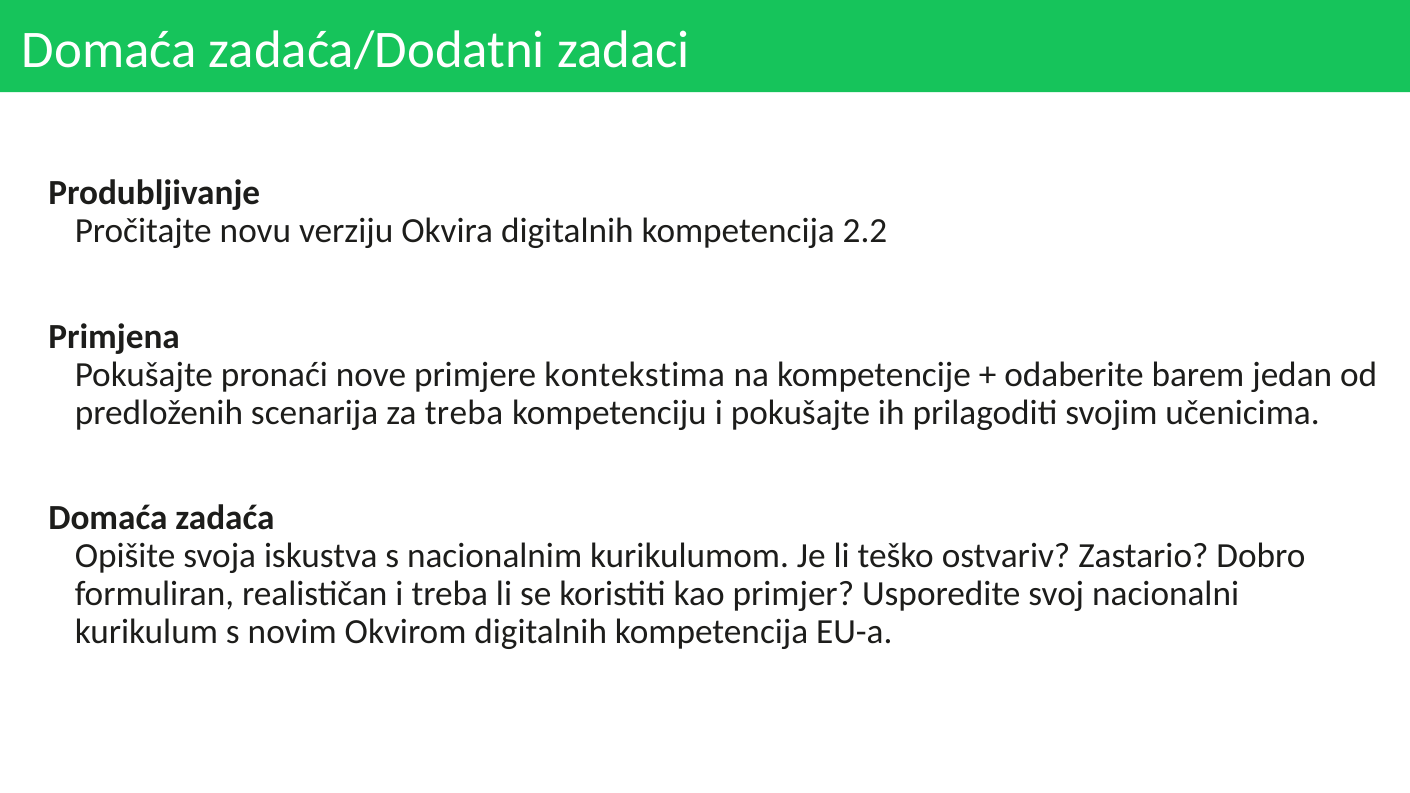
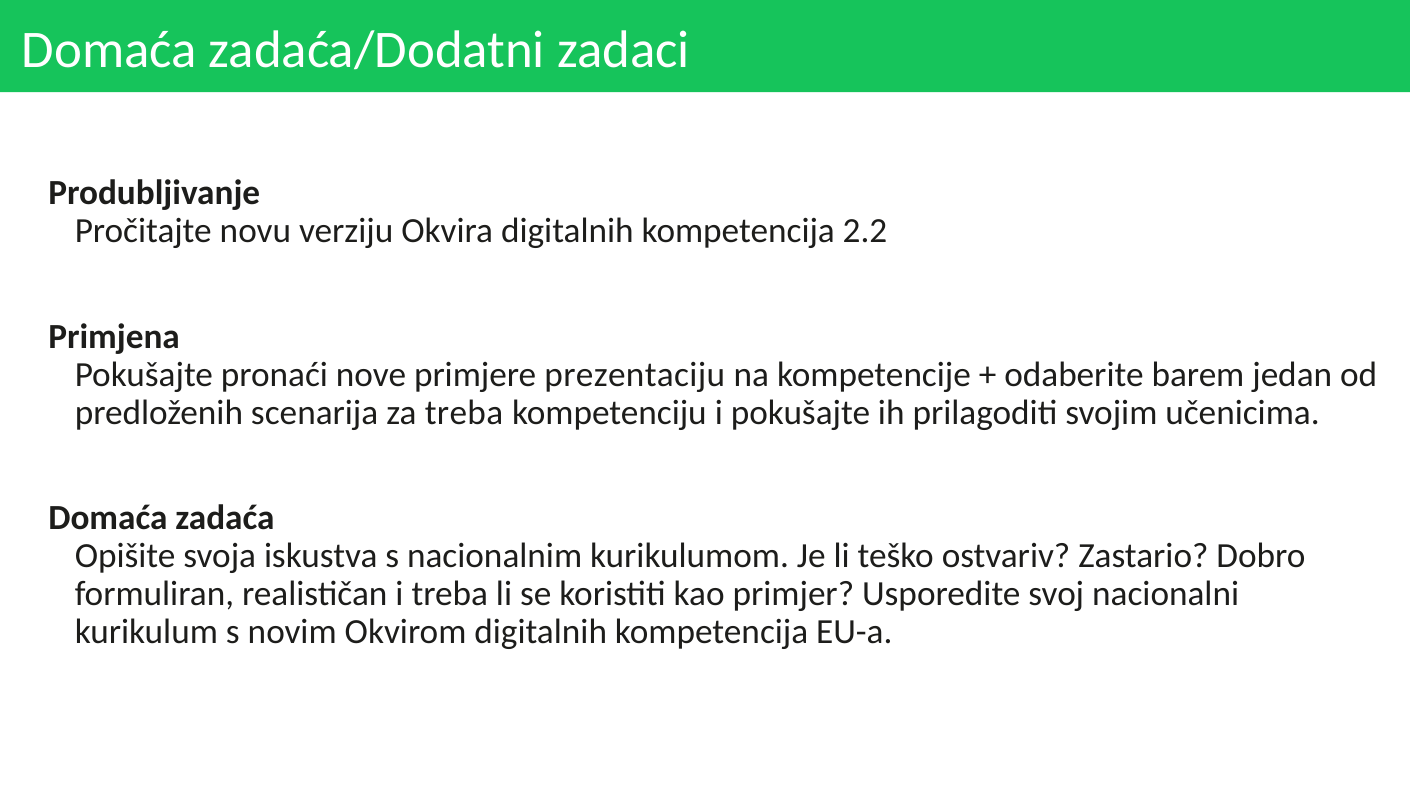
kontekstima: kontekstima -> prezentaciju
